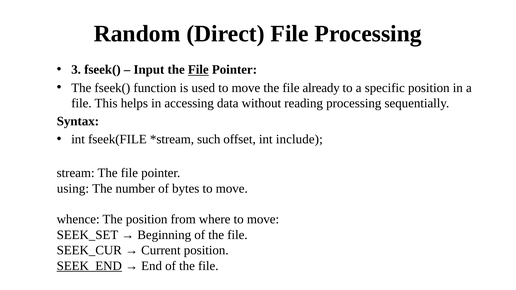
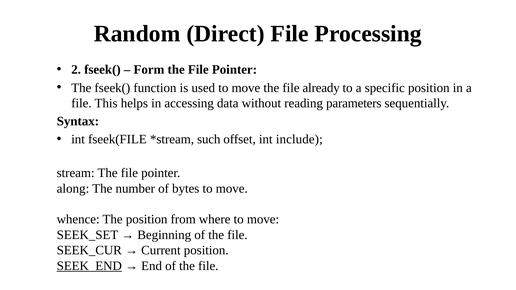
3: 3 -> 2
Input: Input -> Form
File at (198, 70) underline: present -> none
reading processing: processing -> parameters
using: using -> along
